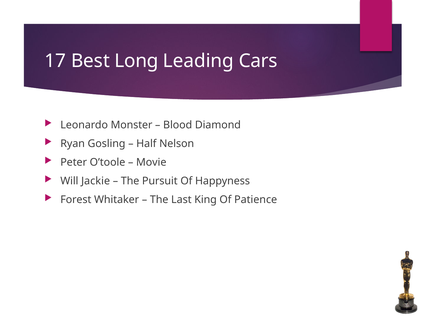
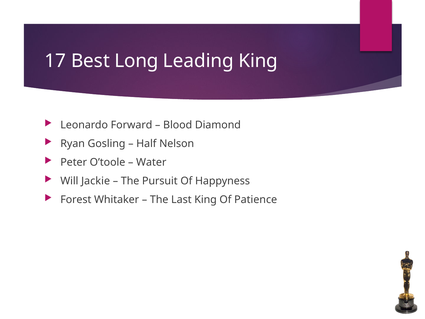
Leading Cars: Cars -> King
Monster: Monster -> Forward
Movie: Movie -> Water
